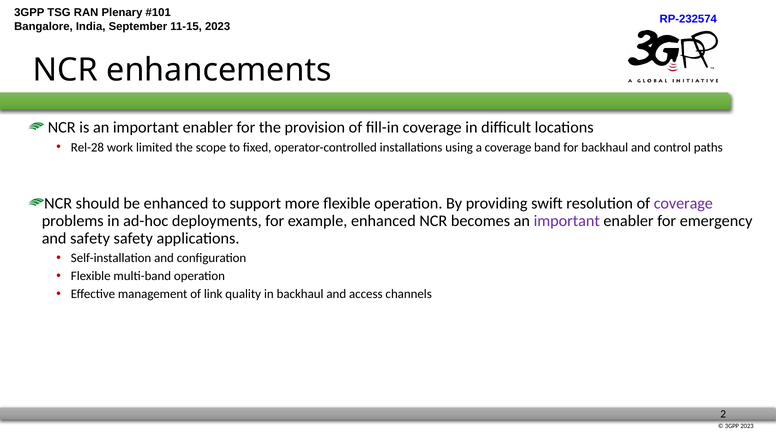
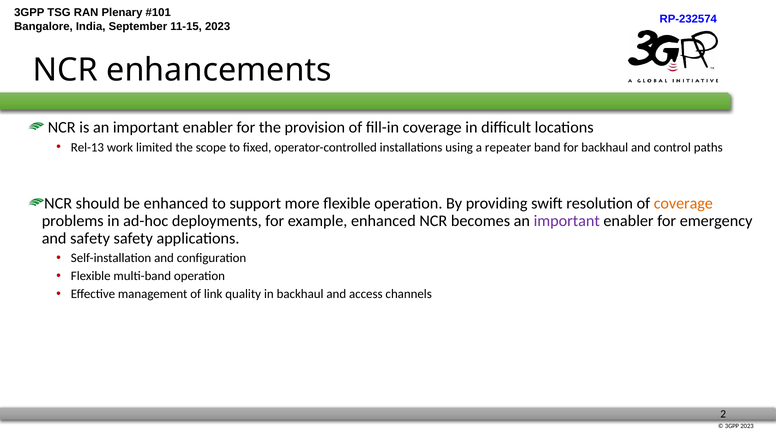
Rel-28: Rel-28 -> Rel-13
a coverage: coverage -> repeater
coverage at (683, 204) colour: purple -> orange
